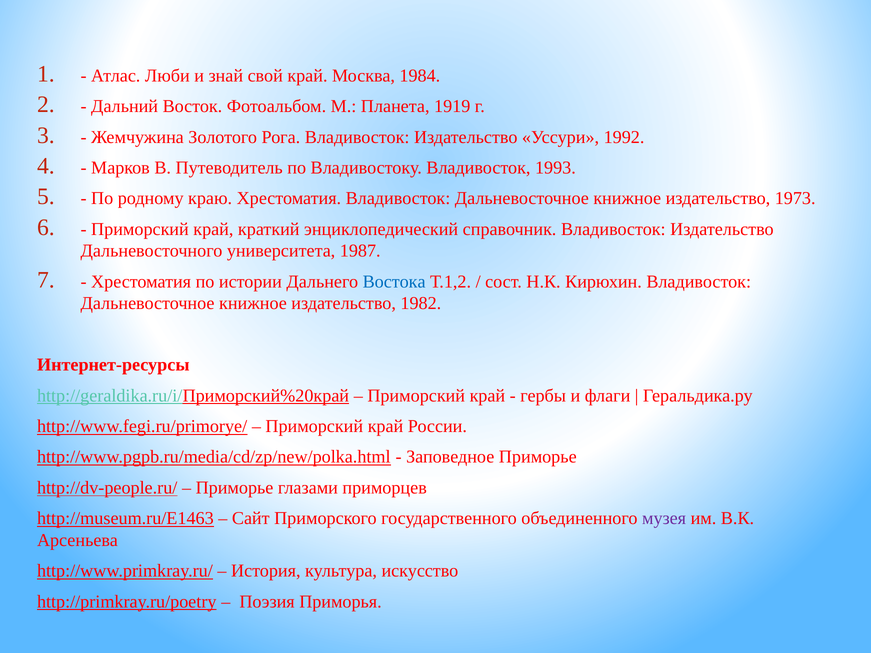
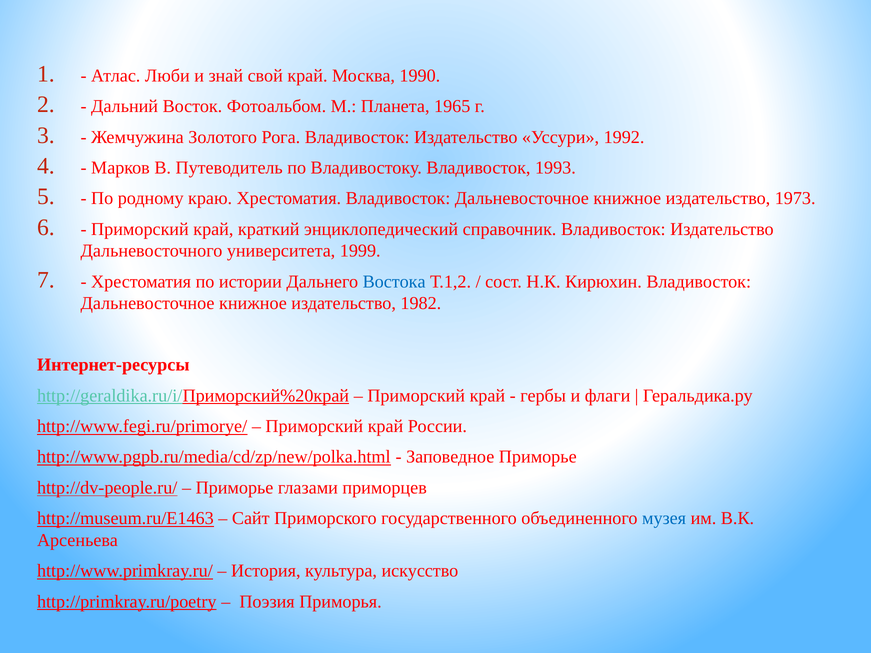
1984: 1984 -> 1990
1919: 1919 -> 1965
1987: 1987 -> 1999
музея colour: purple -> blue
